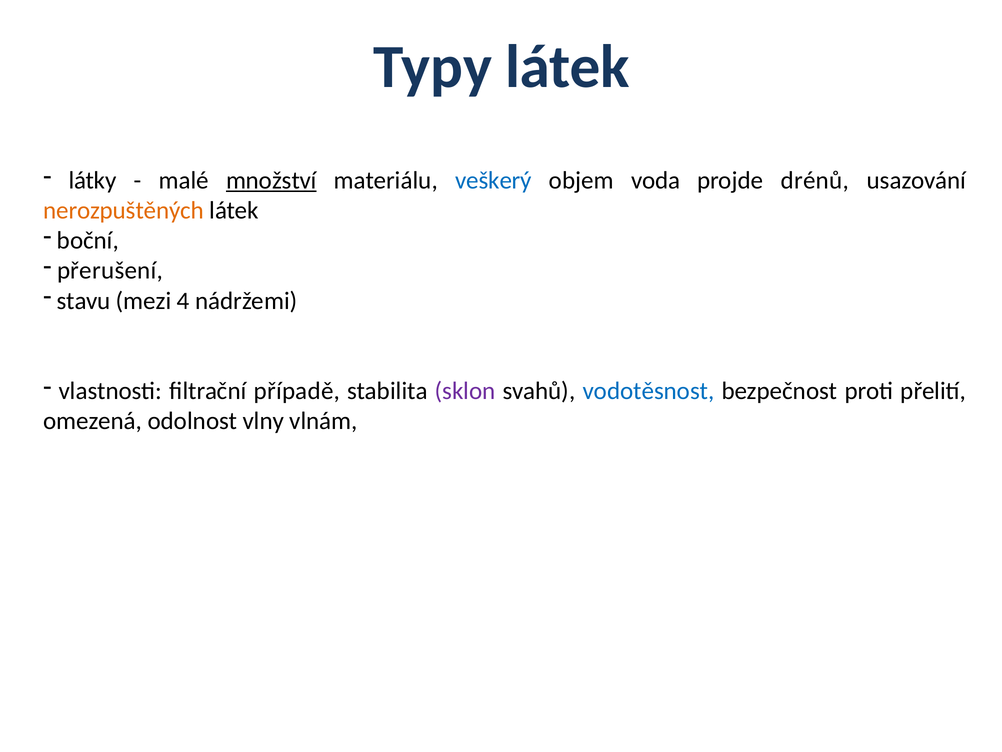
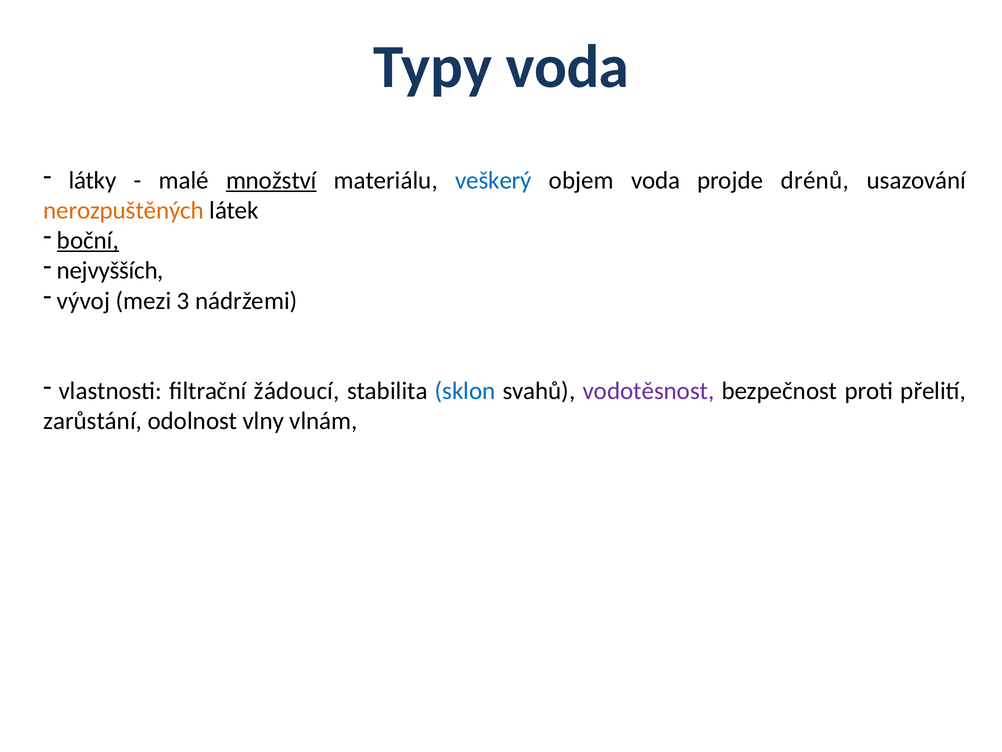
Typy látek: látek -> voda
boční underline: none -> present
přerušení: přerušení -> nejvyšších
stavu: stavu -> vývoj
4: 4 -> 3
případě: případě -> žádoucí
sklon colour: purple -> blue
vodotěsnost colour: blue -> purple
omezená: omezená -> zarůstání
